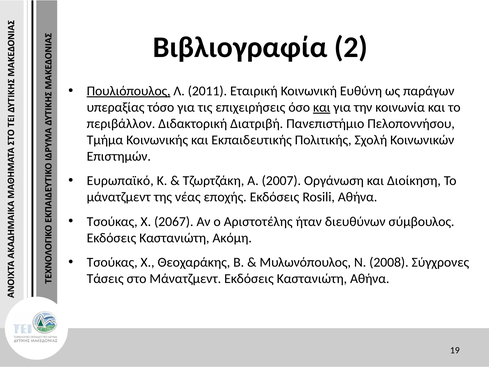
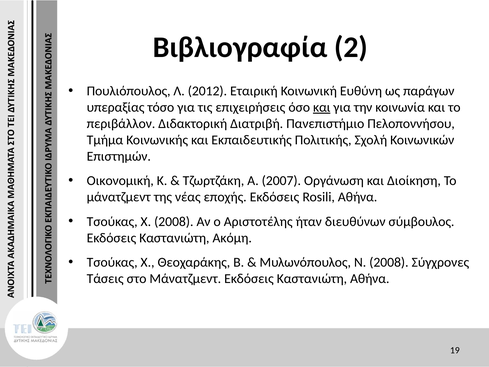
Πουλιόπουλος underline: present -> none
2011: 2011 -> 2012
Ευρωπαϊκό: Ευρωπαϊκό -> Οικονομική
Χ 2067: 2067 -> 2008
